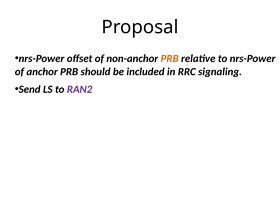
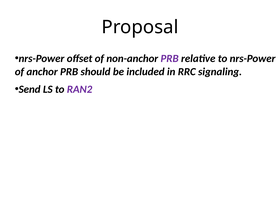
PRB at (170, 59) colour: orange -> purple
